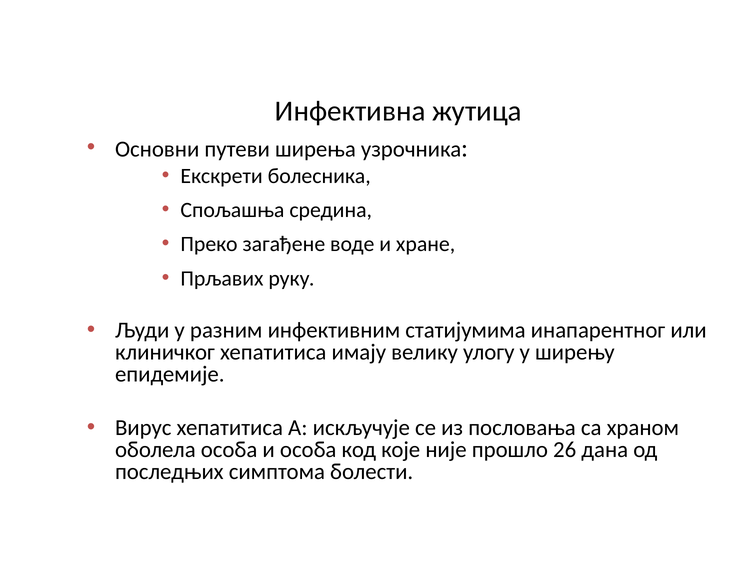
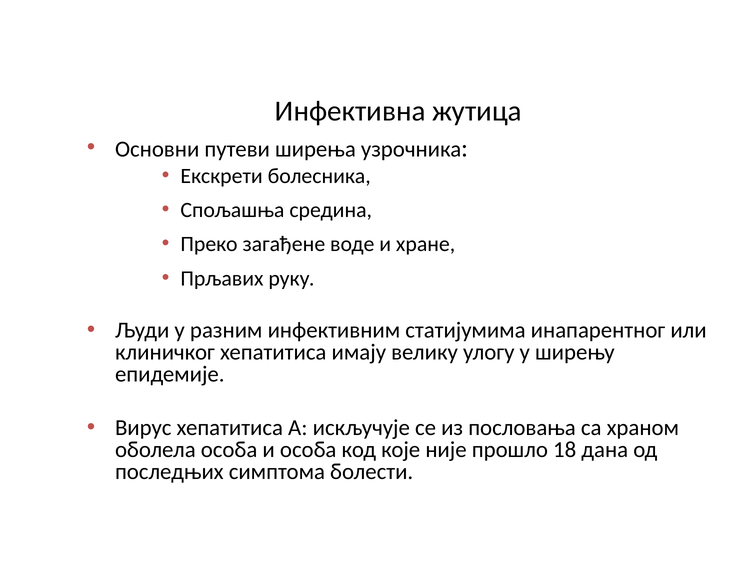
26: 26 -> 18
